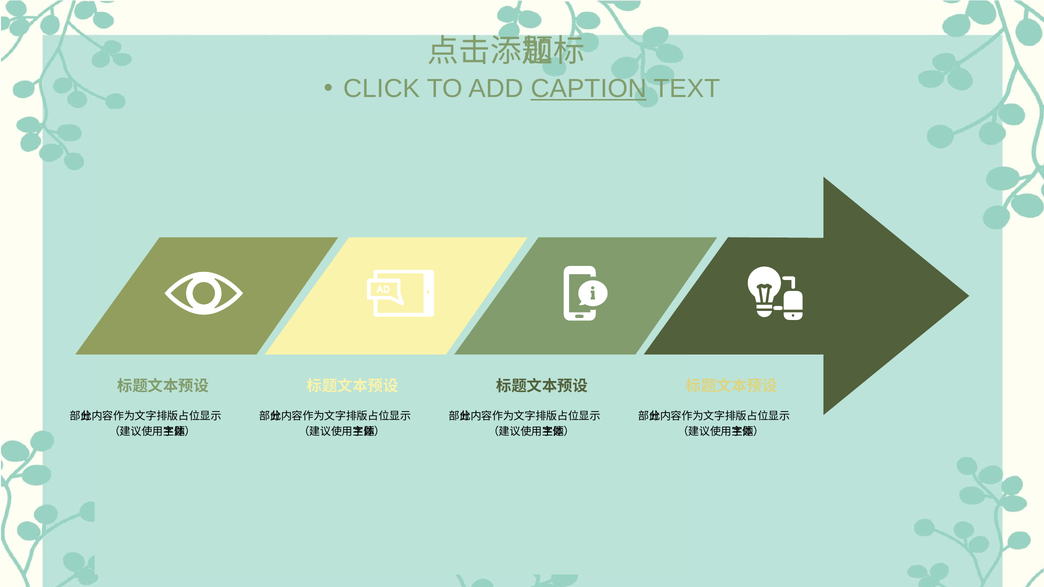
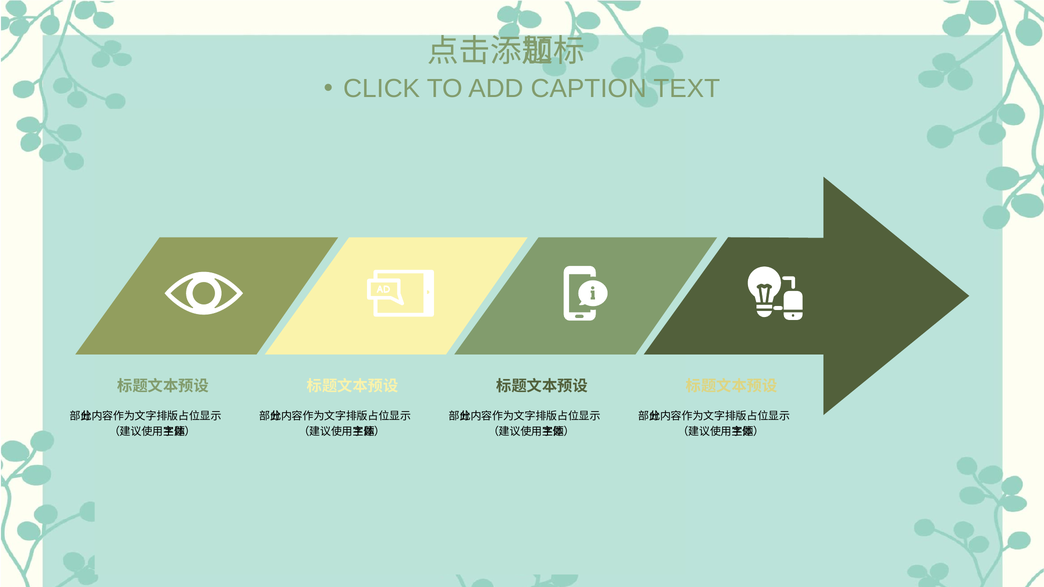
CAPTION underline: present -> none
